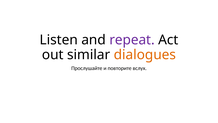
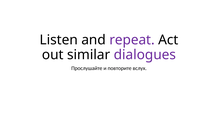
dialogues colour: orange -> purple
